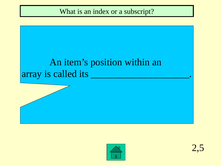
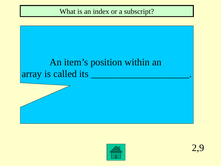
2,5: 2,5 -> 2,9
